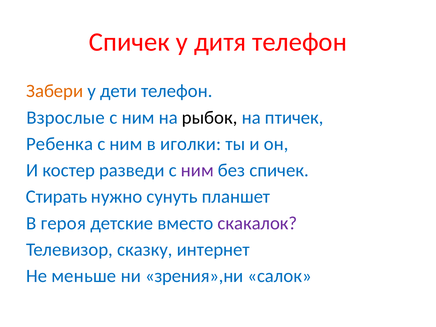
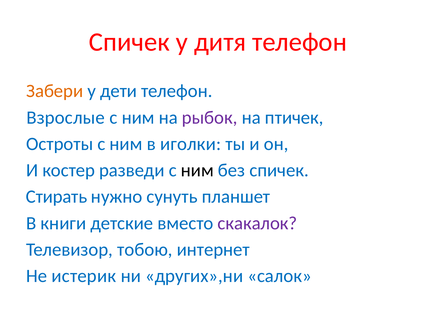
рыбок colour: black -> purple
Ребенка: Ребенка -> Остроты
ним at (197, 170) colour: purple -> black
героя: героя -> книги
сказку: сказку -> тобою
меньше: меньше -> истерик
зрения»,ни: зрения»,ни -> других»,ни
